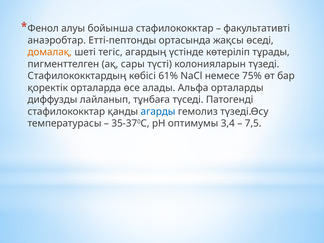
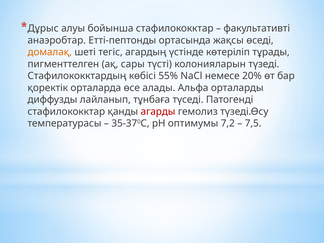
Фенол: Фенол -> Дұрыс
61%: 61% -> 55%
75%: 75% -> 20%
агарды colour: blue -> red
3,4: 3,4 -> 7,2
